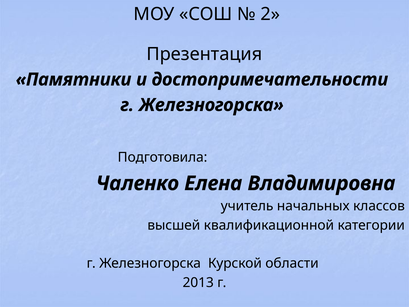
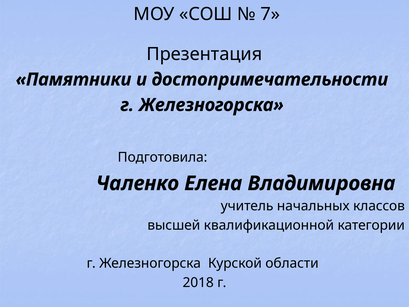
2: 2 -> 7
2013: 2013 -> 2018
